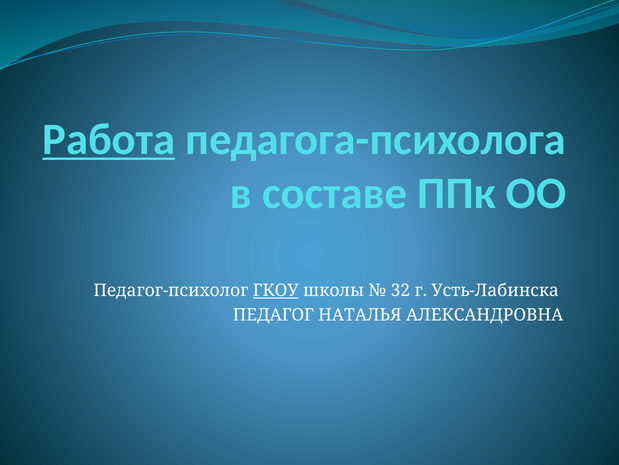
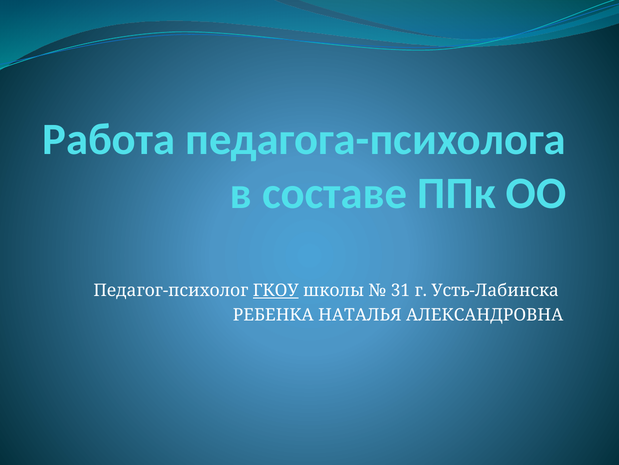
Работа underline: present -> none
32: 32 -> 31
ПЕДАГОГ: ПЕДАГОГ -> РЕБЕНКА
